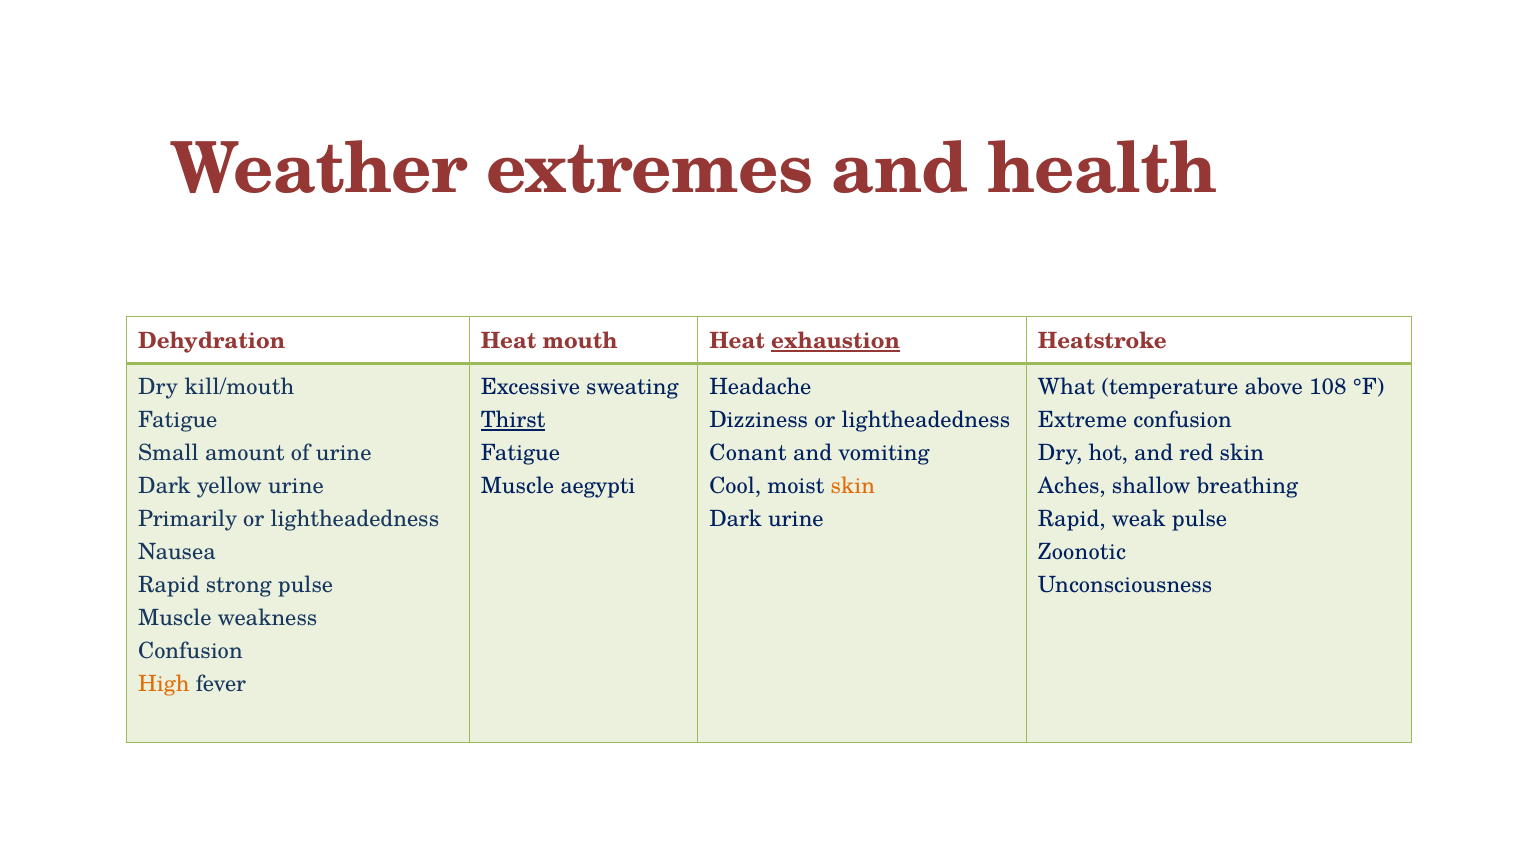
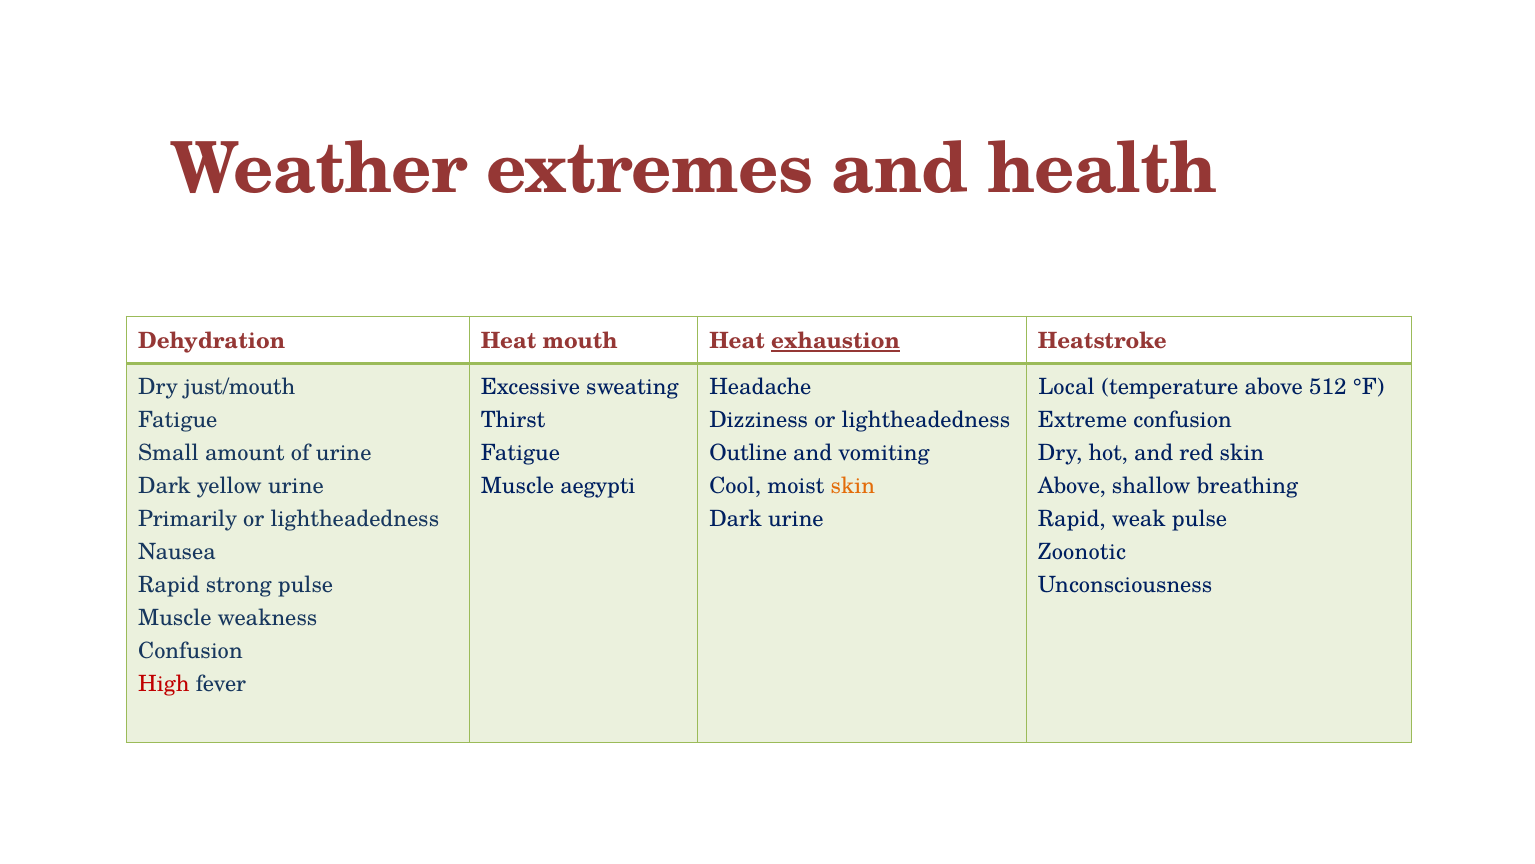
kill/mouth: kill/mouth -> just/mouth
What: What -> Local
108: 108 -> 512
Thirst underline: present -> none
Conant: Conant -> Outline
Aches at (1072, 486): Aches -> Above
High colour: orange -> red
